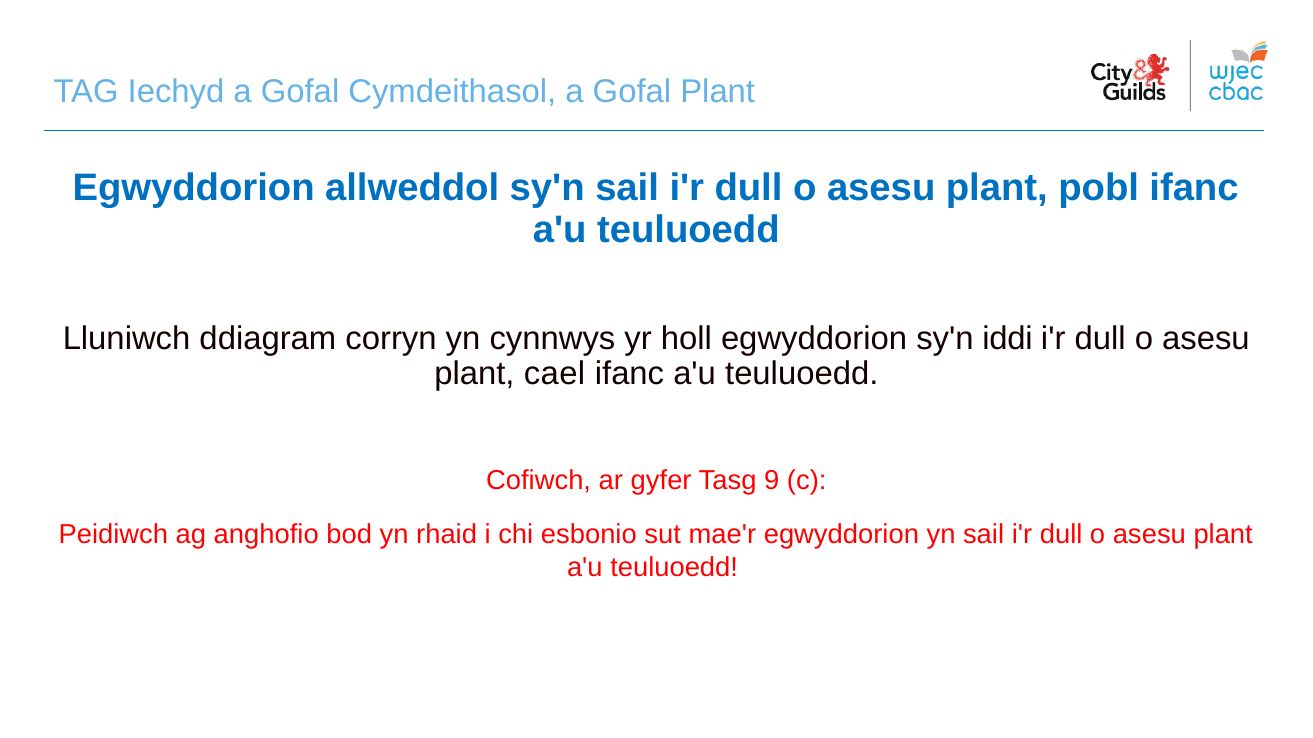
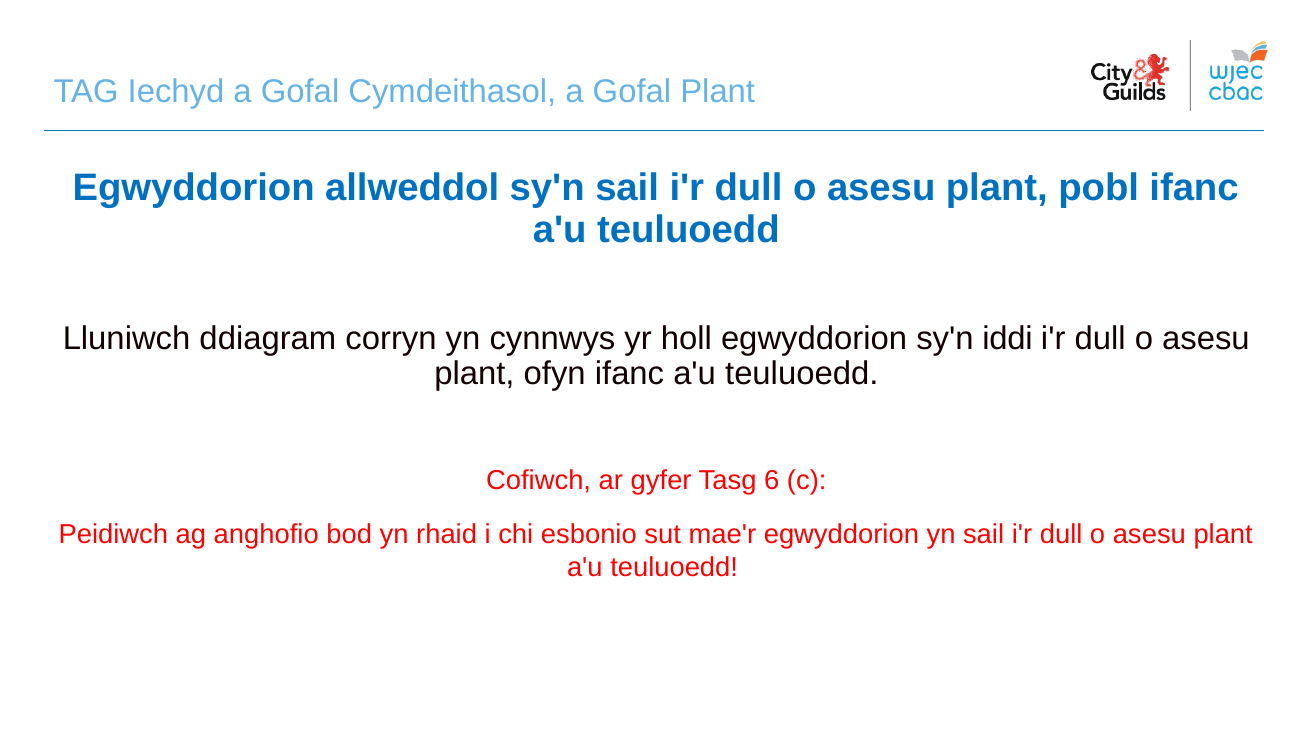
cael: cael -> ofyn
9: 9 -> 6
